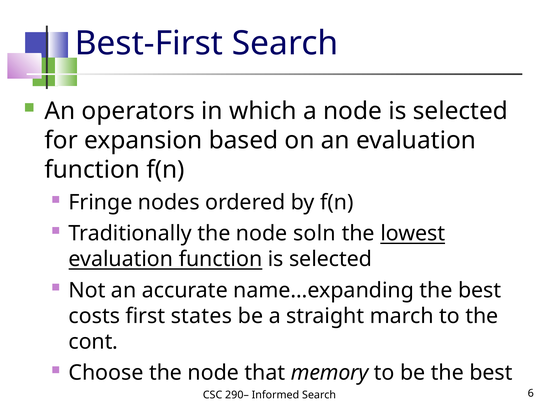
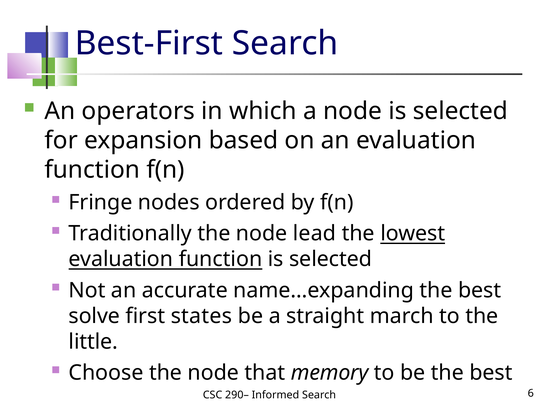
soln: soln -> lead
costs: costs -> solve
cont: cont -> little
